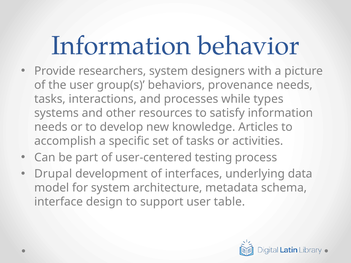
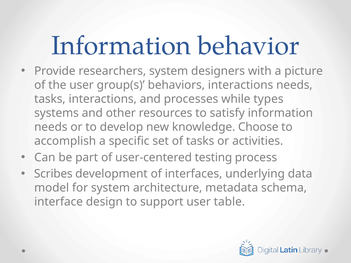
behaviors provenance: provenance -> interactions
Articles: Articles -> Choose
Drupal: Drupal -> Scribes
